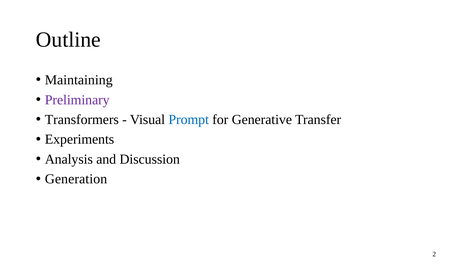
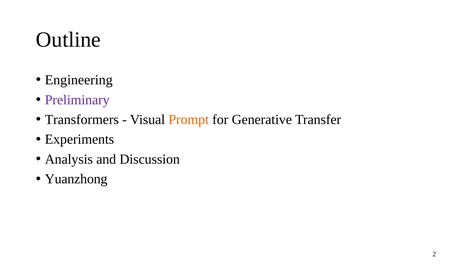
Maintaining: Maintaining -> Engineering
Prompt colour: blue -> orange
Generation: Generation -> Yuanzhong
